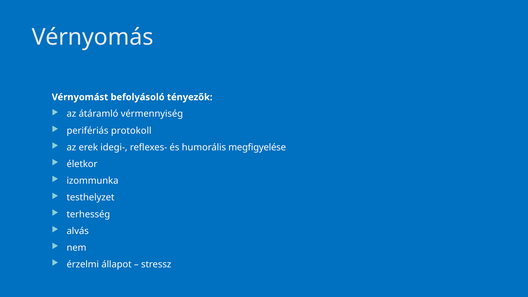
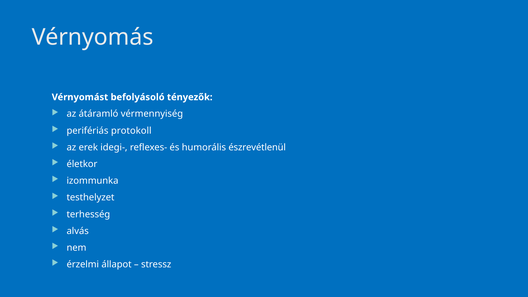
megfigyelése: megfigyelése -> észrevétlenül
